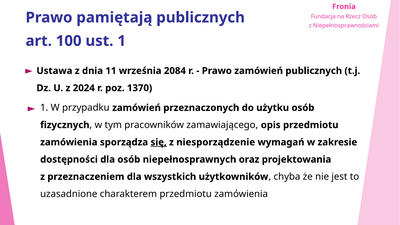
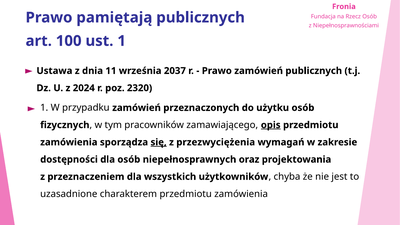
2084: 2084 -> 2037
1370: 1370 -> 2320
opis underline: none -> present
niesporządzenie: niesporządzenie -> przezwyciężenia
